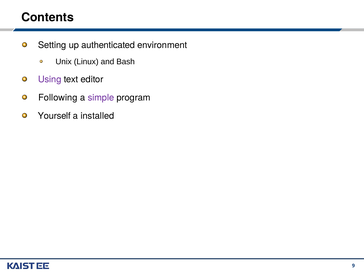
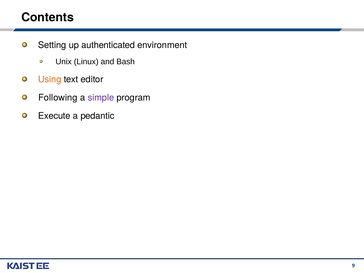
Using colour: purple -> orange
Yourself: Yourself -> Execute
installed: installed -> pedantic
